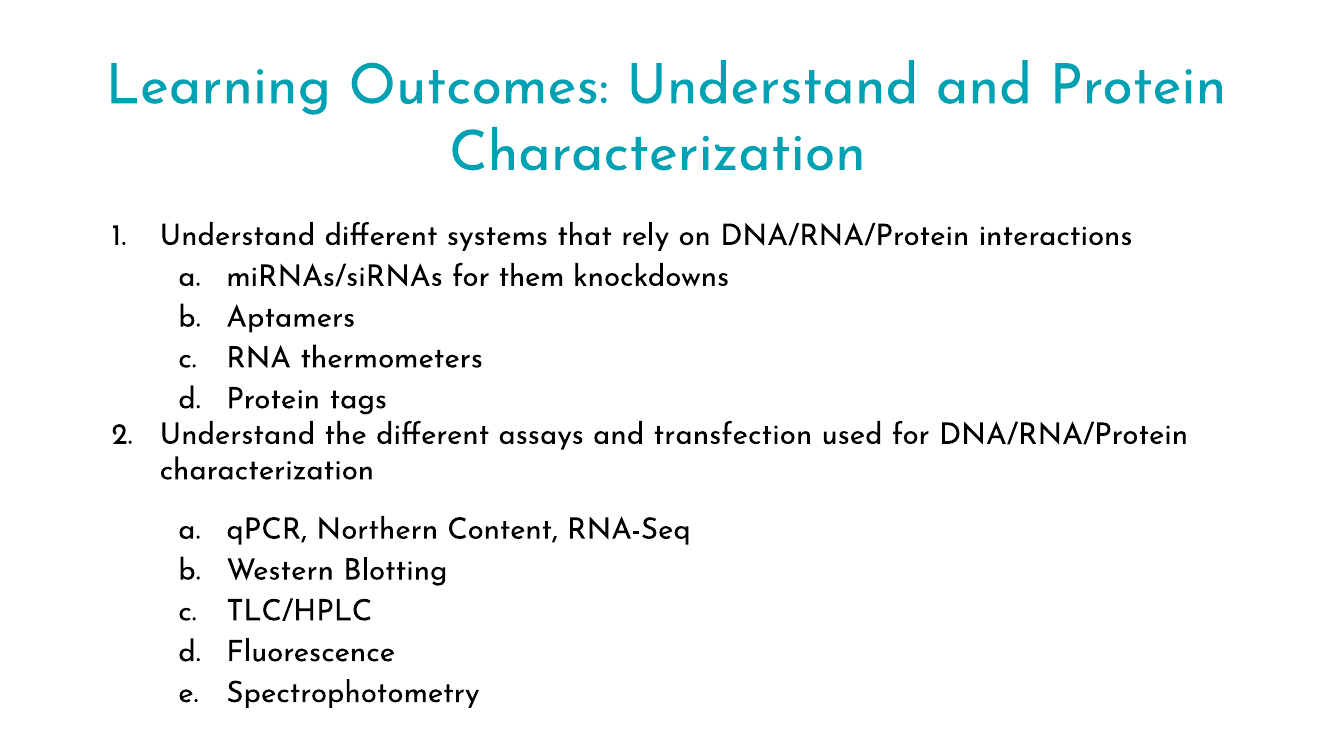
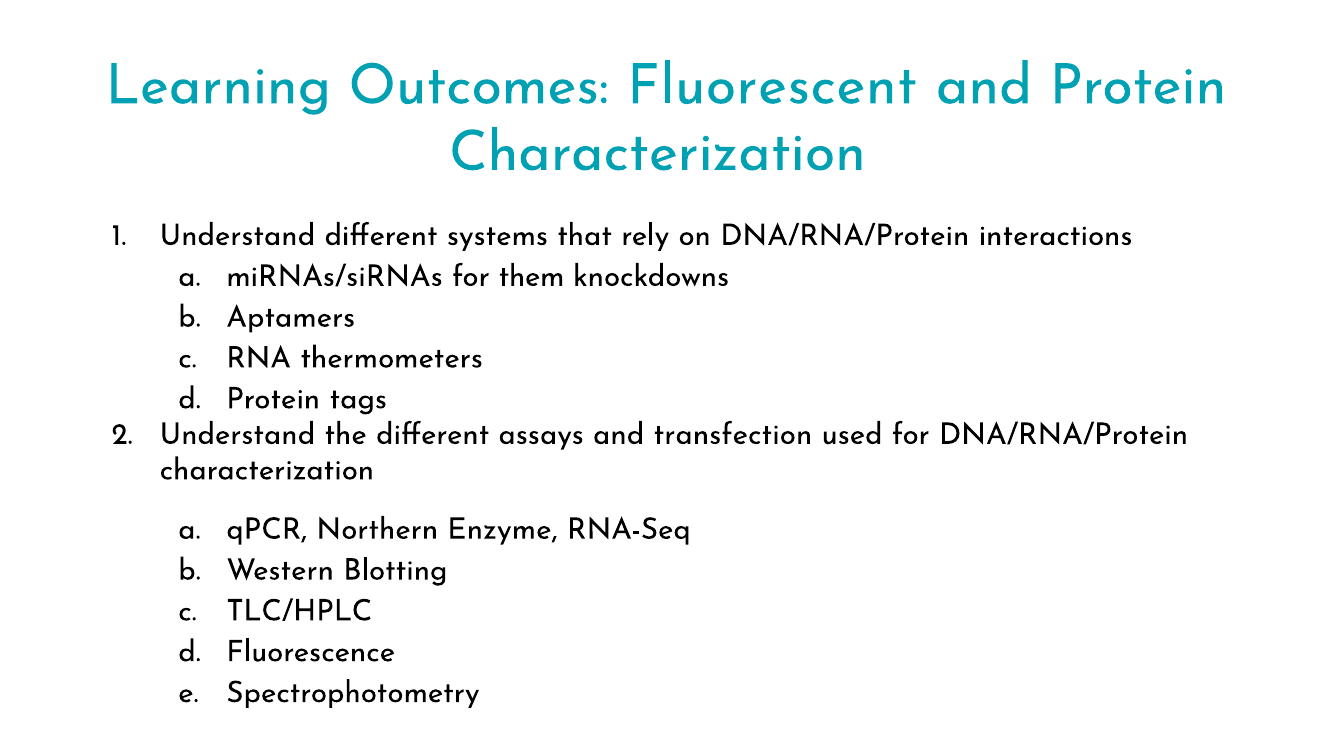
Outcomes Understand: Understand -> Fluorescent
Content: Content -> Enzyme
